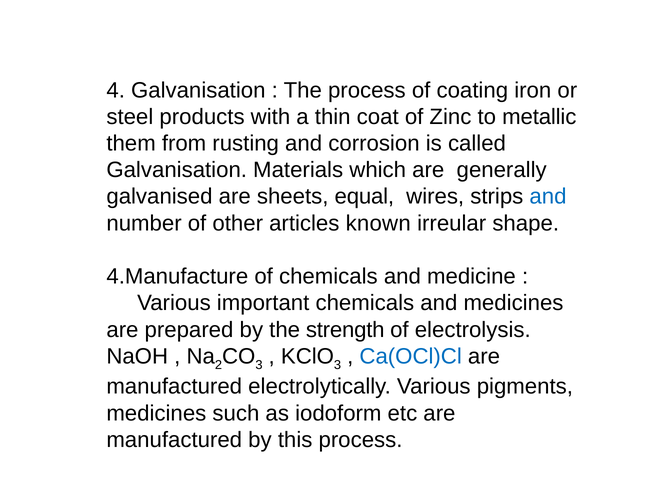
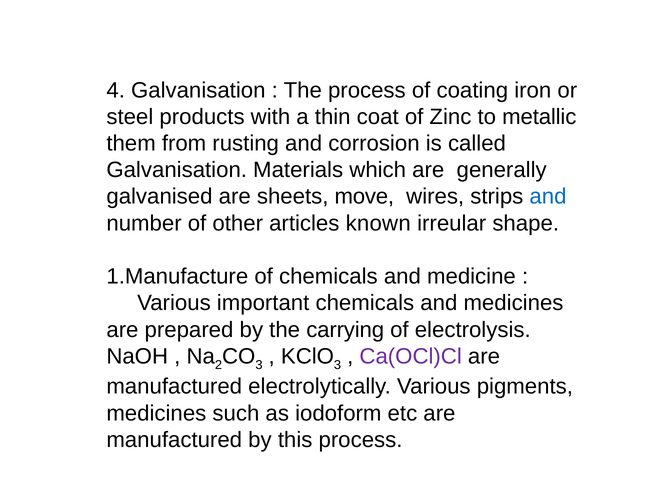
equal: equal -> move
4.Manufacture: 4.Manufacture -> 1.Manufacture
strength: strength -> carrying
Ca(OCl)Cl colour: blue -> purple
